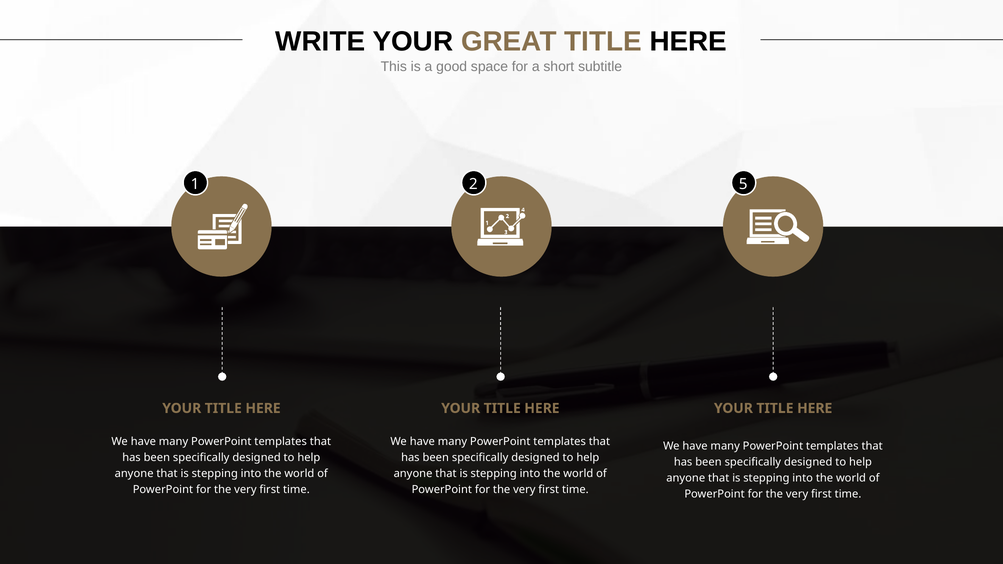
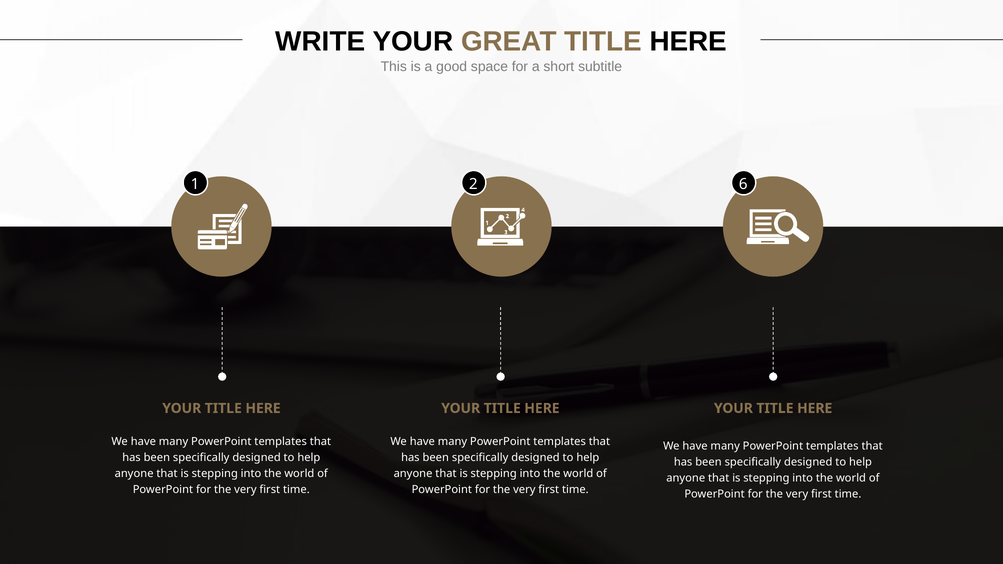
5: 5 -> 6
